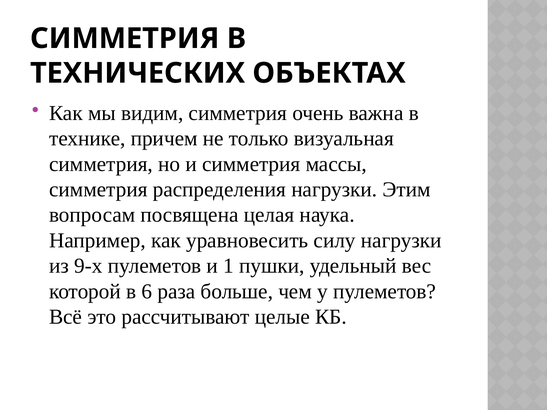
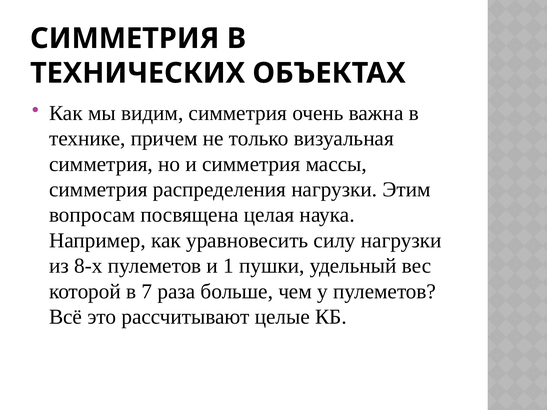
9-х: 9-х -> 8-х
6: 6 -> 7
